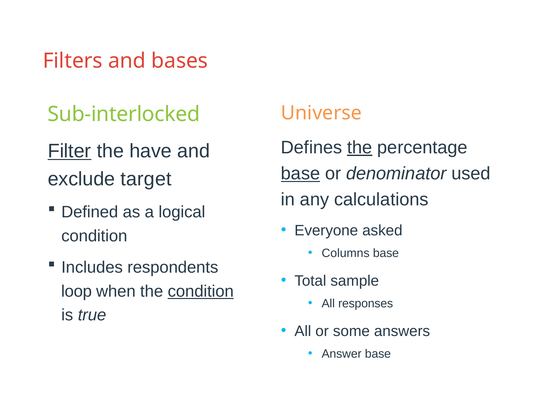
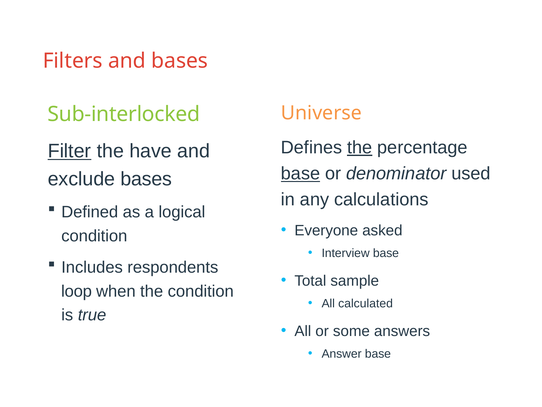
exclude target: target -> bases
Columns: Columns -> Interview
condition at (201, 291) underline: present -> none
responses: responses -> calculated
